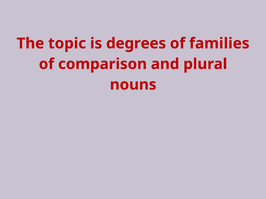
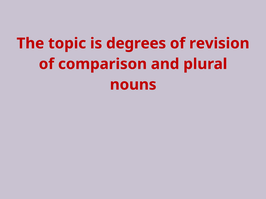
families: families -> revision
